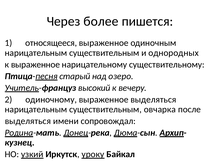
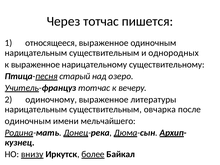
Через более: более -> тотчас
Учитель-француз высокий: высокий -> тотчас
выраженное выделяться: выделяться -> литературы
выделяться at (28, 121): выделяться -> одиночным
сопровождал: сопровождал -> мельчайшего
узкий: узкий -> внизу
уроку: уроку -> более
